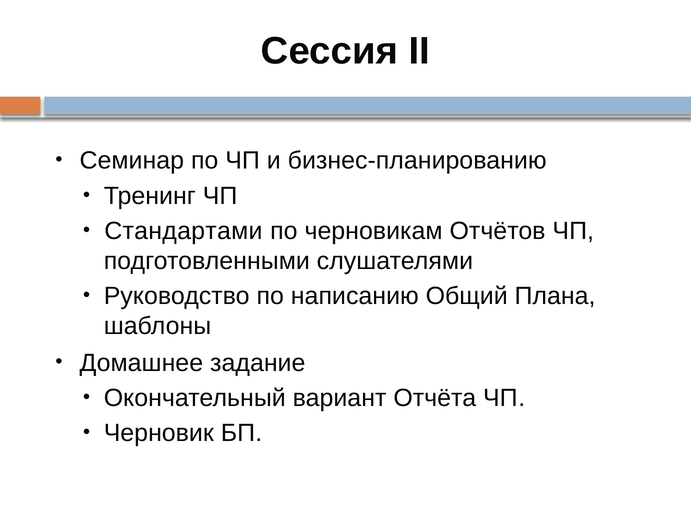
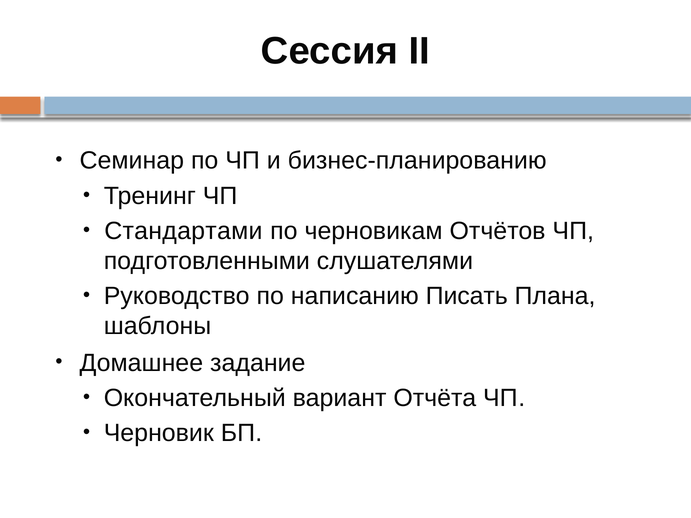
Общий: Общий -> Писать
